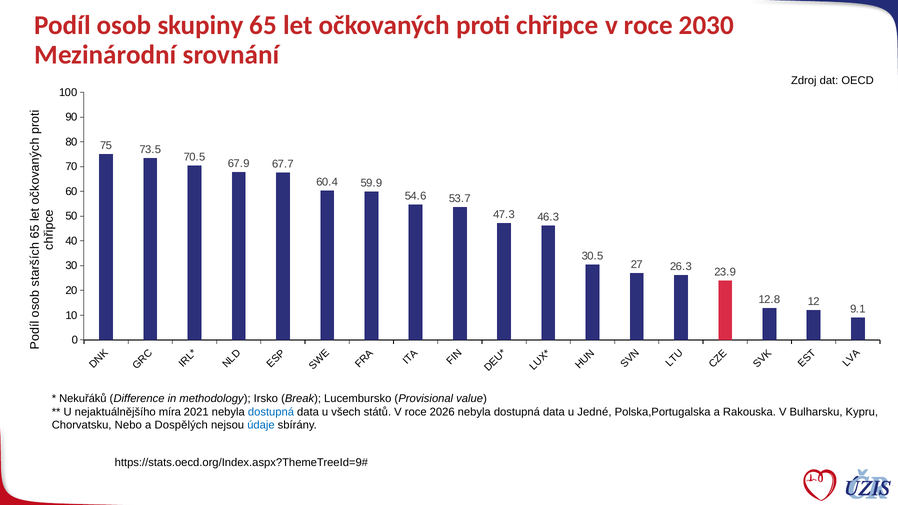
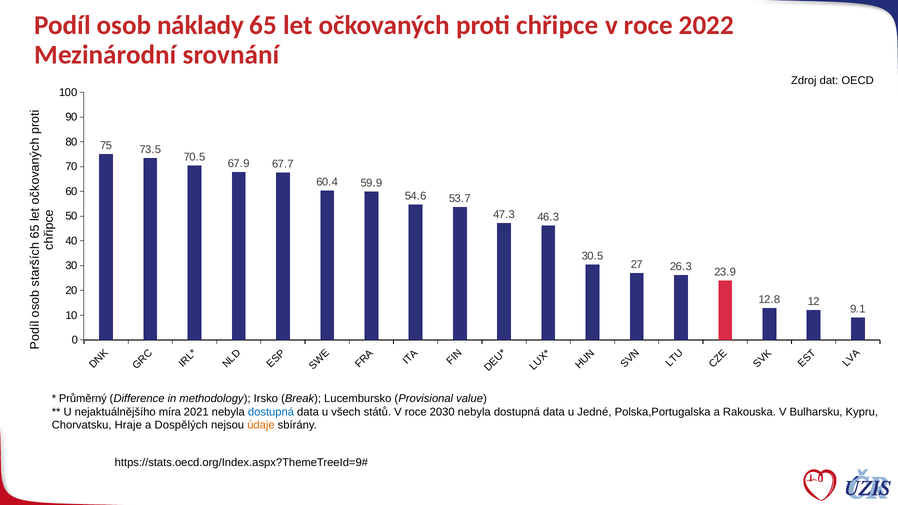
skupiny: skupiny -> náklady
2030: 2030 -> 2022
Nekuřáků: Nekuřáků -> Průměrný
2026: 2026 -> 2030
Nebo: Nebo -> Hraje
údaje colour: blue -> orange
